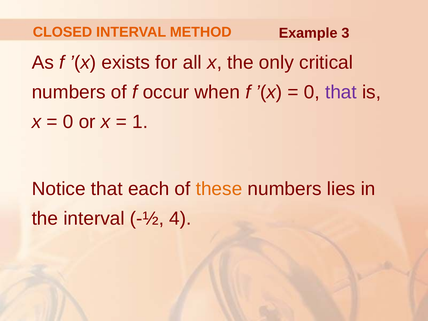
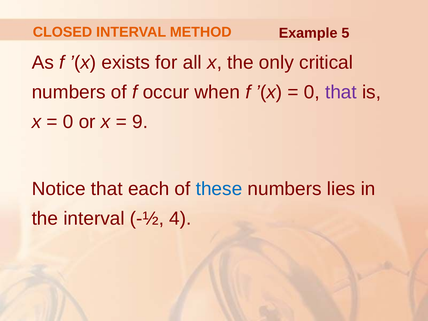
3: 3 -> 5
1: 1 -> 9
these colour: orange -> blue
